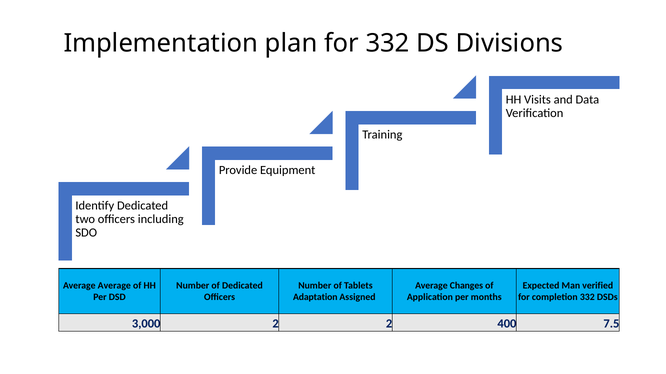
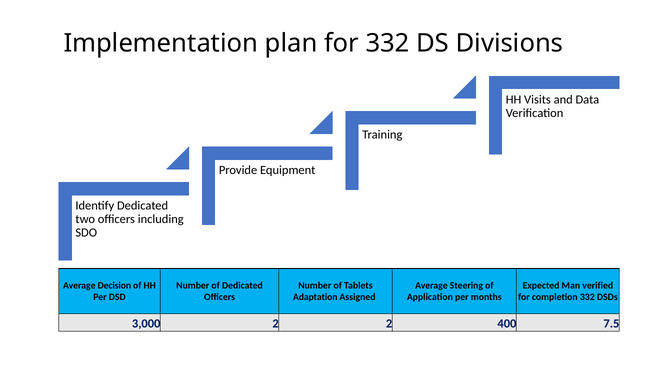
Average Average: Average -> Decision
Changes: Changes -> Steering
